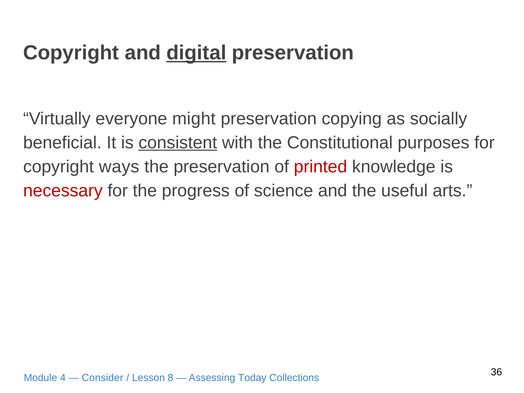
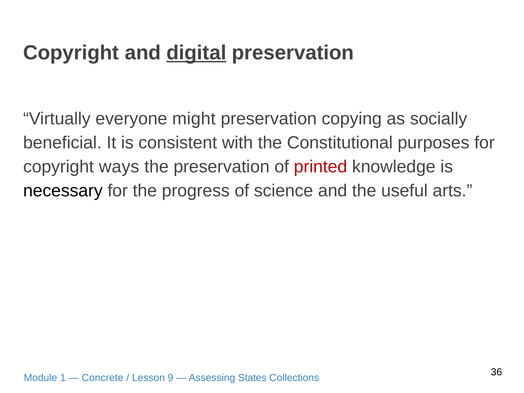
consistent underline: present -> none
necessary colour: red -> black
4: 4 -> 1
Consider: Consider -> Concrete
8: 8 -> 9
Today: Today -> States
